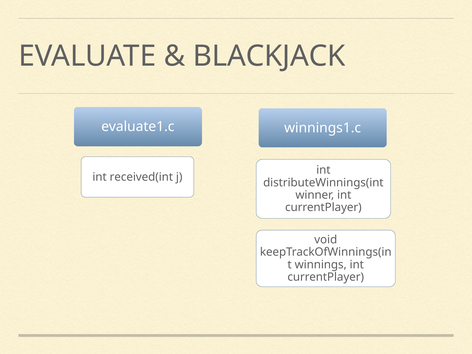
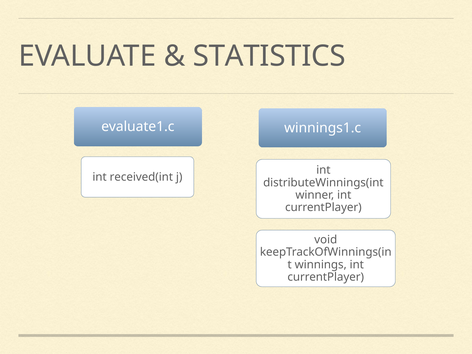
BLACKJACK: BLACKJACK -> STATISTICS
